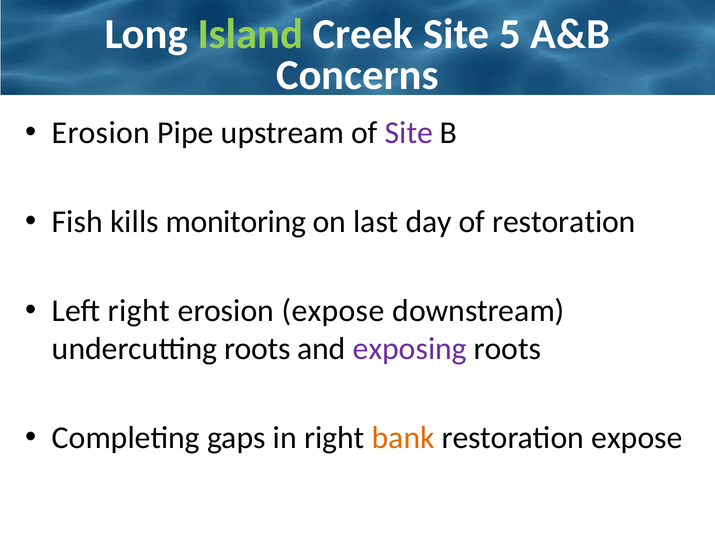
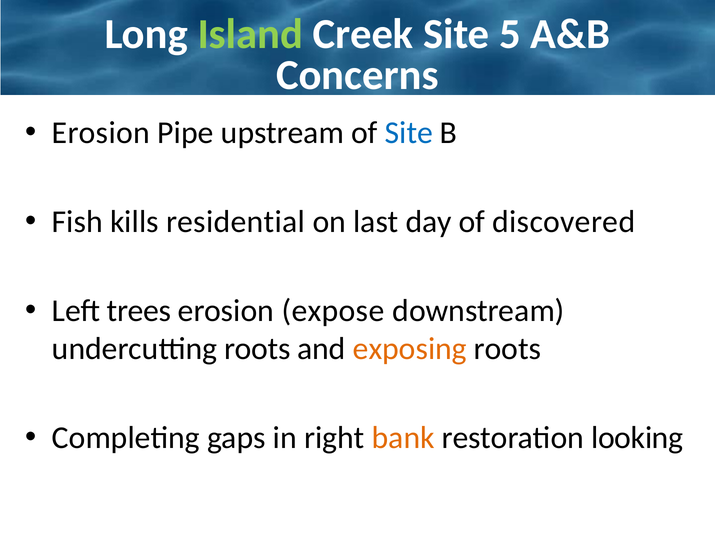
Site at (409, 133) colour: purple -> blue
monitoring: monitoring -> residential
of restoration: restoration -> discovered
Left right: right -> trees
exposing colour: purple -> orange
restoration expose: expose -> looking
